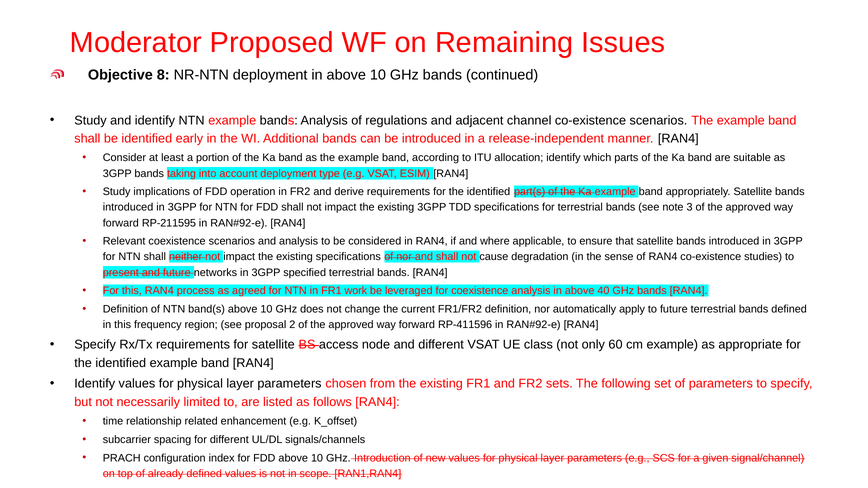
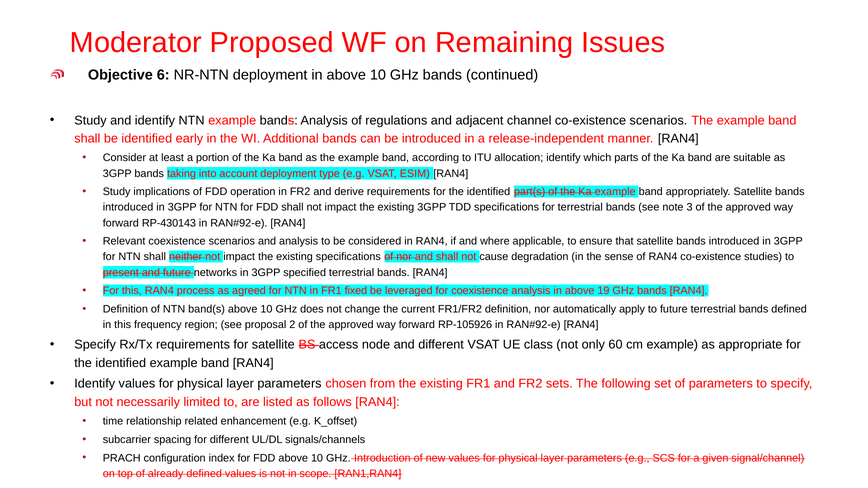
8: 8 -> 6
RP-211595: RP-211595 -> RP-430143
work: work -> fixed
40: 40 -> 19
RP-411596: RP-411596 -> RP-105926
